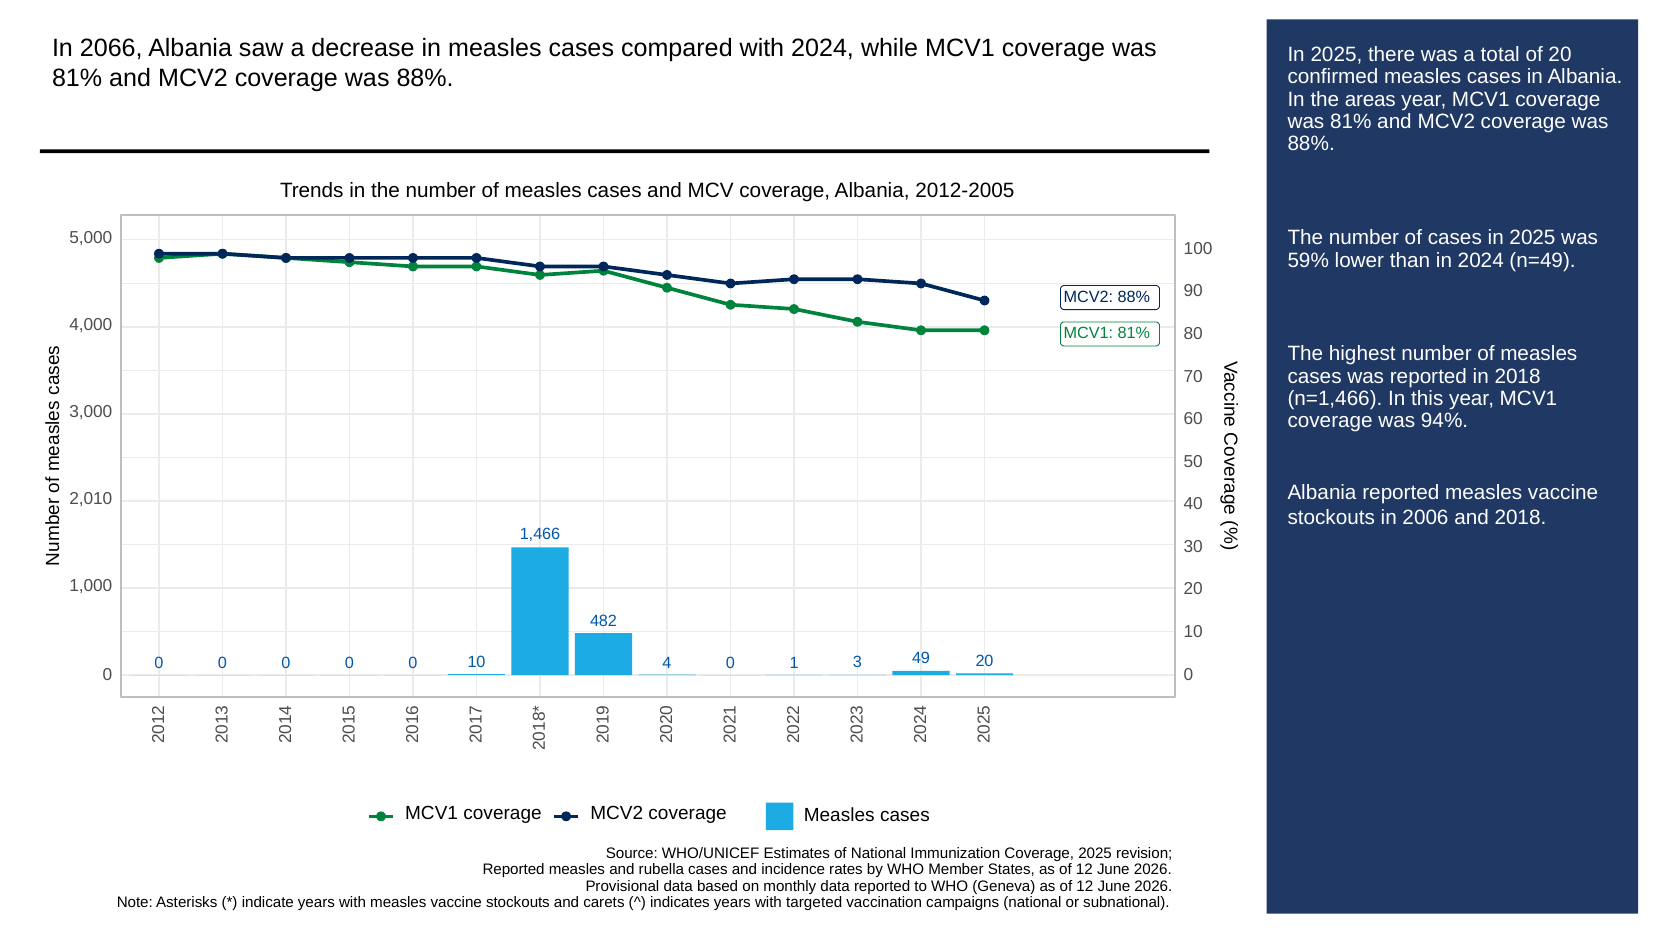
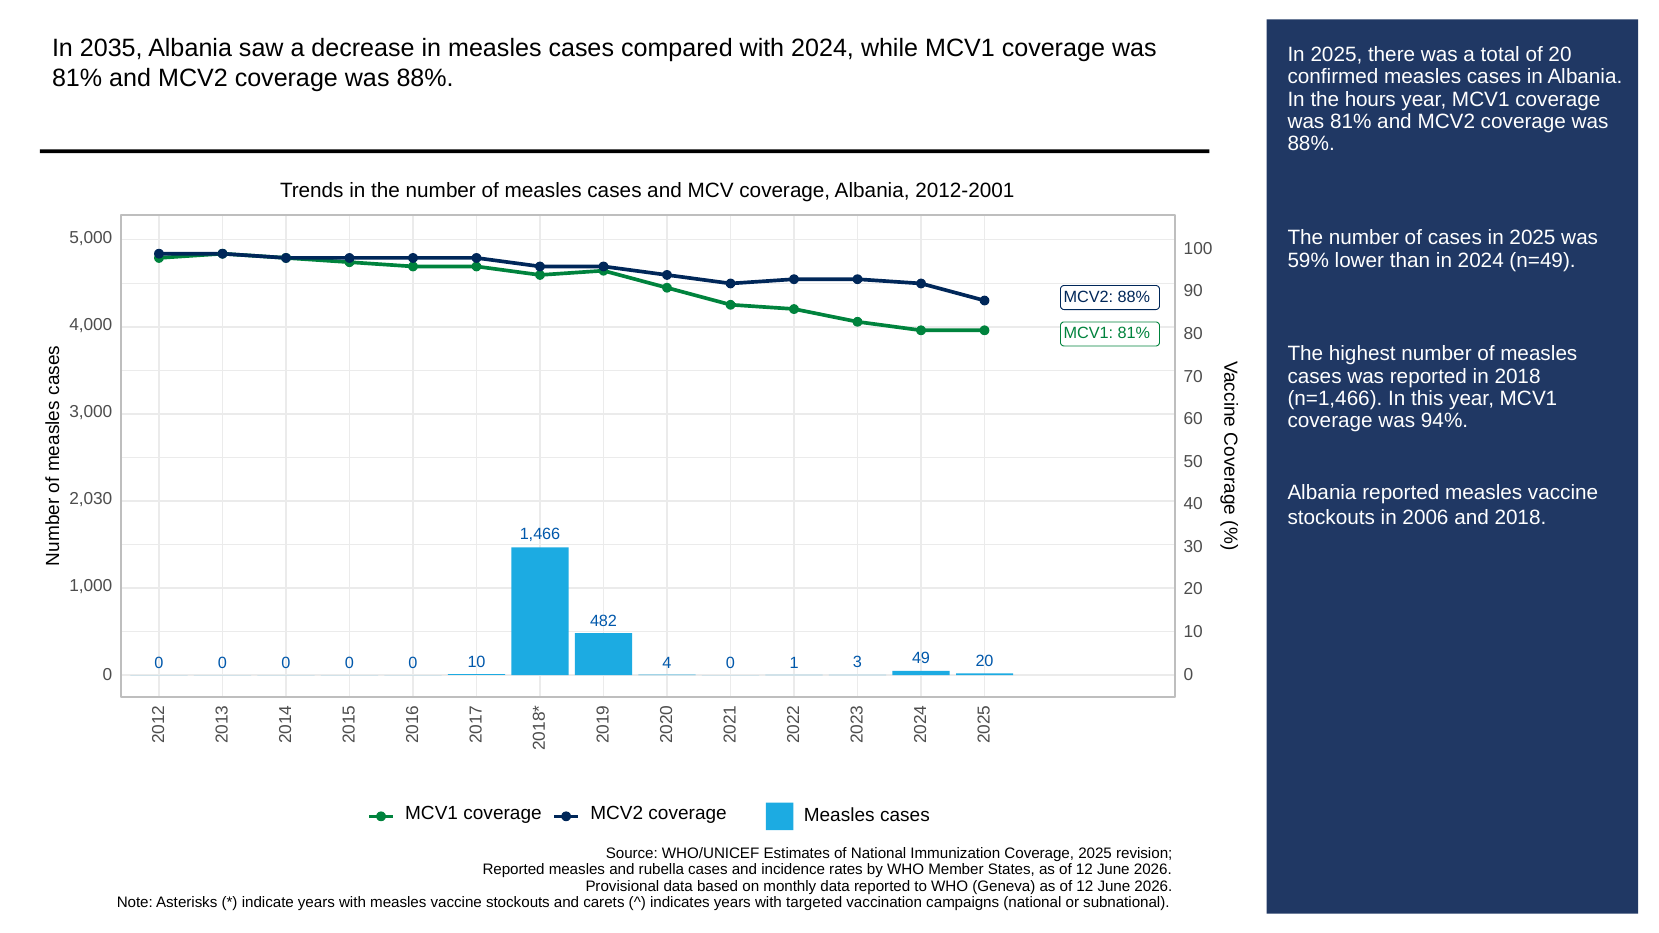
2066: 2066 -> 2035
areas: areas -> hours
2012-2005: 2012-2005 -> 2012-2001
2,010: 2,010 -> 2,030
